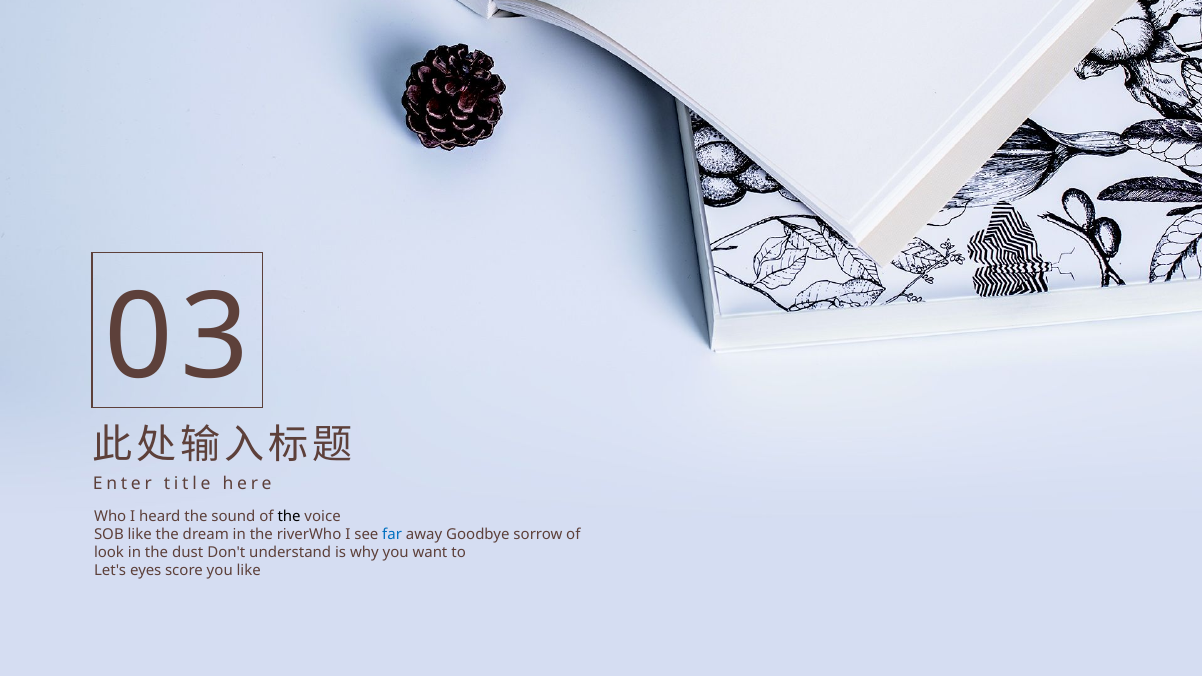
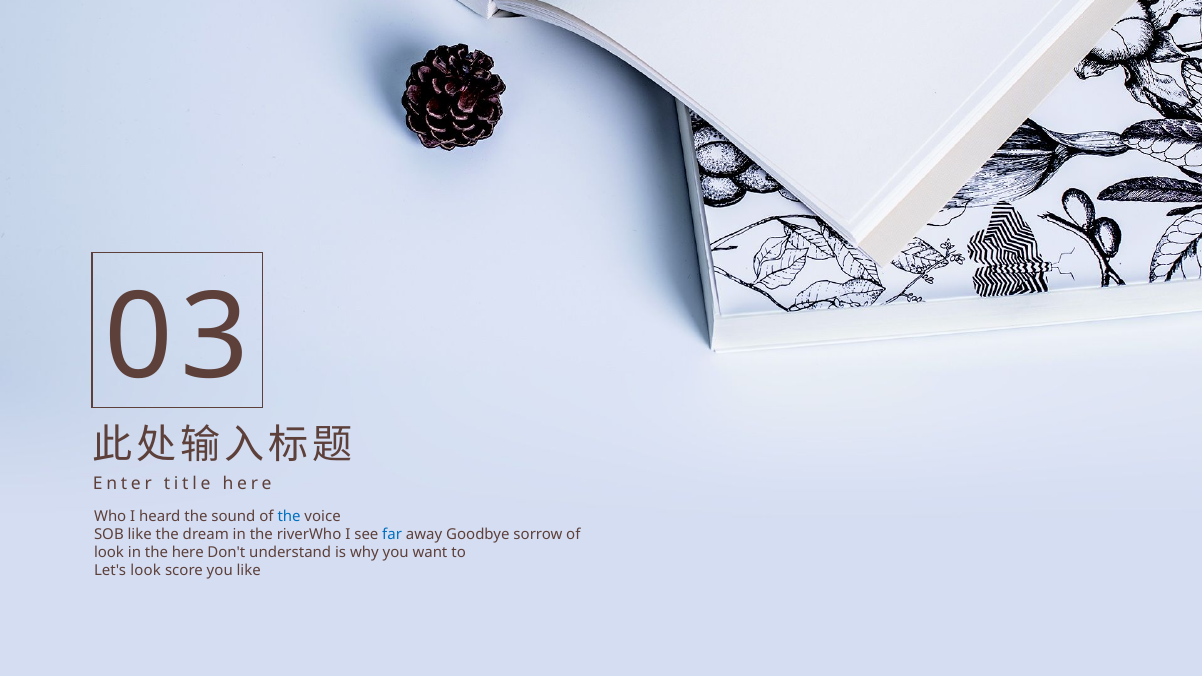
the at (289, 516) colour: black -> blue
the dust: dust -> here
Let's eyes: eyes -> look
